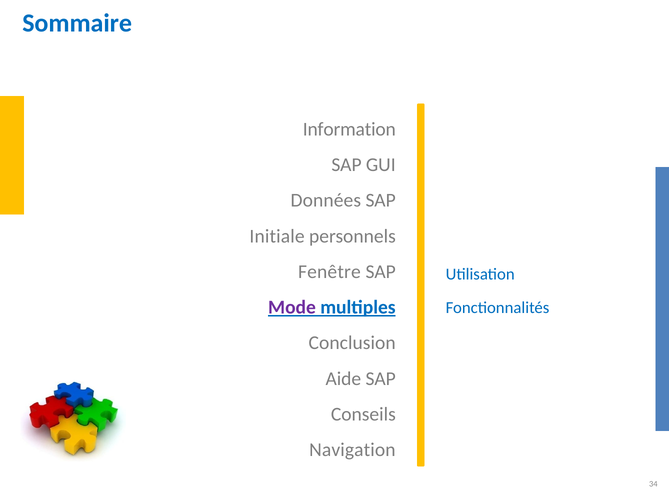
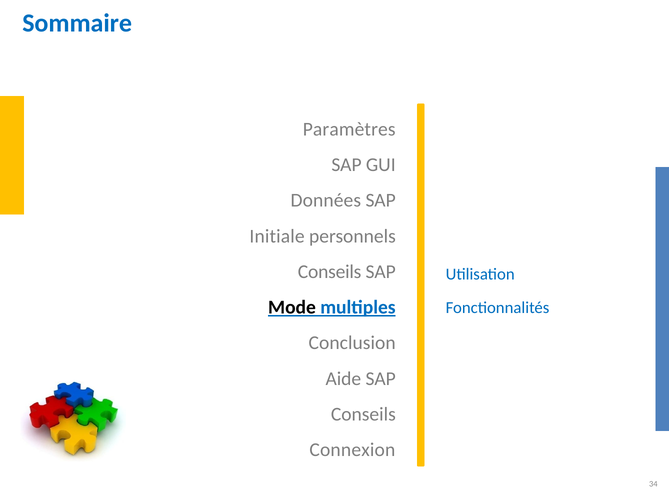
Information: Information -> Paramètres
Fenêtre at (329, 272): Fenêtre -> Conseils
Mode colour: purple -> black
Navigation: Navigation -> Connexion
